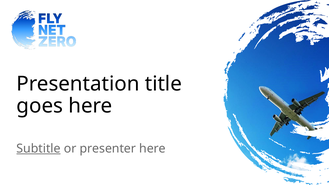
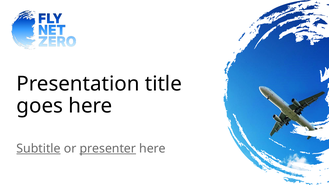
presenter underline: none -> present
